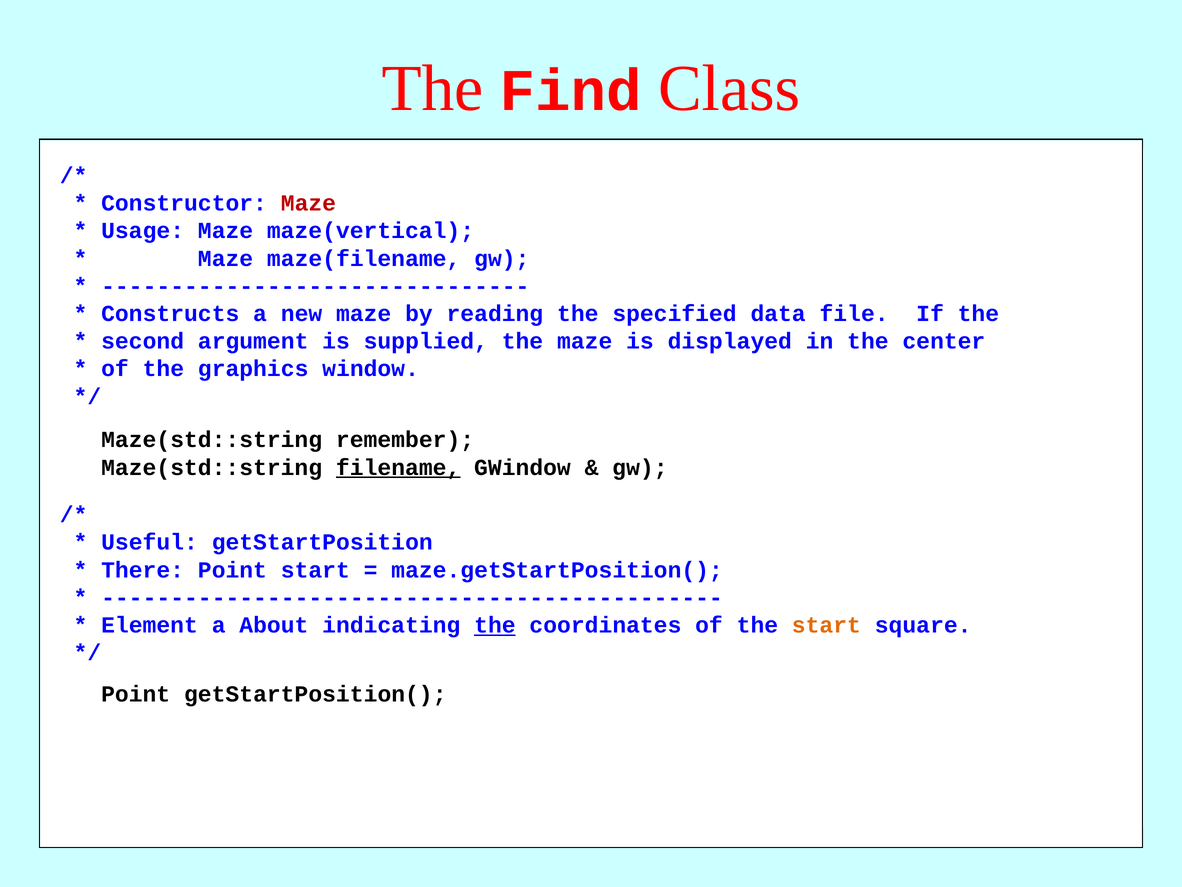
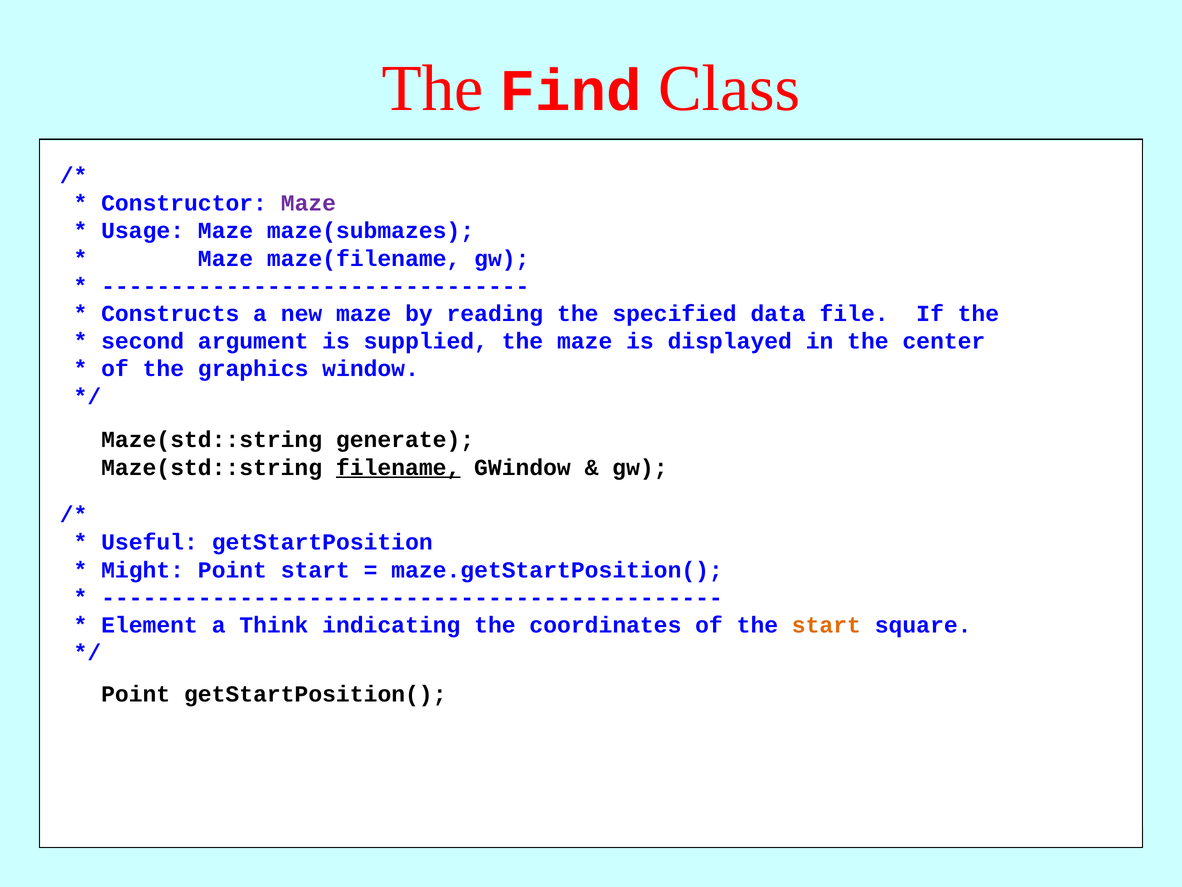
Maze at (308, 203) colour: red -> purple
maze(vertical: maze(vertical -> maze(submazes
remember: remember -> generate
There: There -> Might
About: About -> Think
the at (495, 625) underline: present -> none
